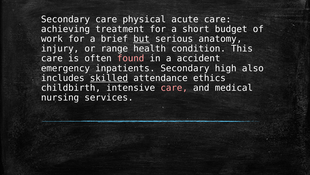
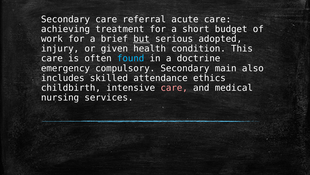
physical: physical -> referral
anatomy: anatomy -> adopted
range: range -> given
found colour: pink -> light blue
accident: accident -> doctrine
inpatients: inpatients -> compulsory
high: high -> main
skilled underline: present -> none
